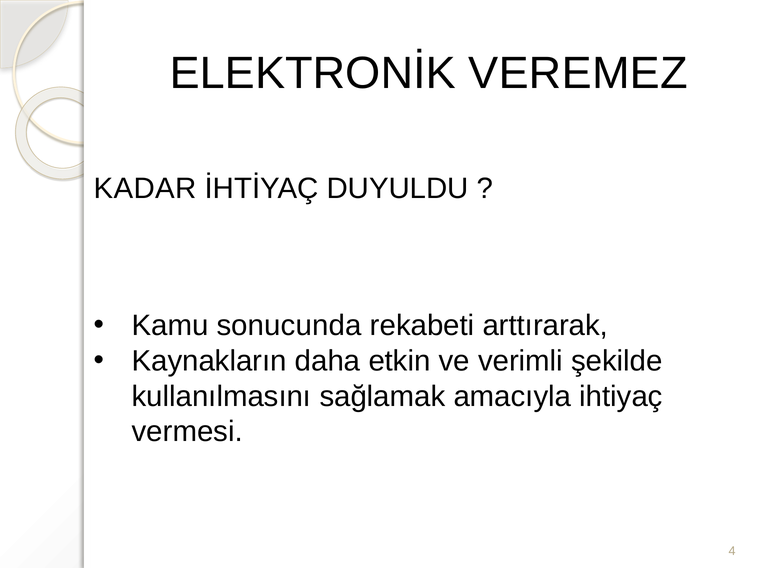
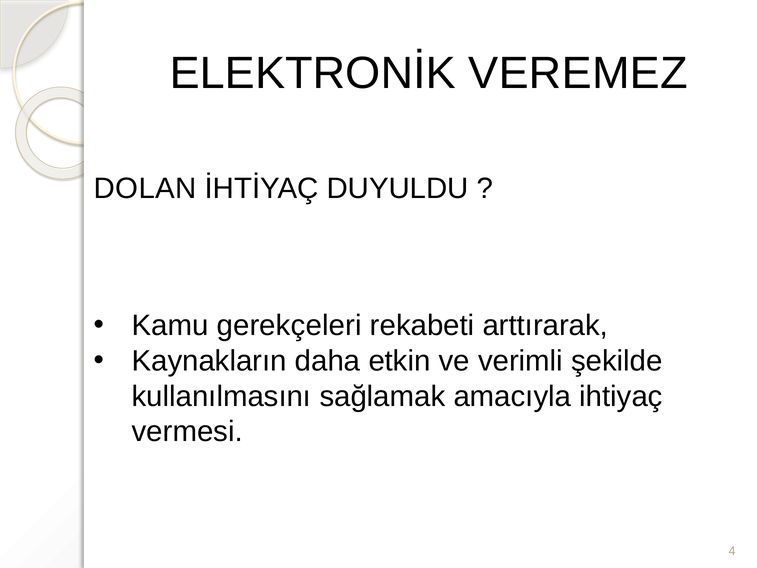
KADAR: KADAR -> DOLAN
sonucunda: sonucunda -> gerekçeleri
